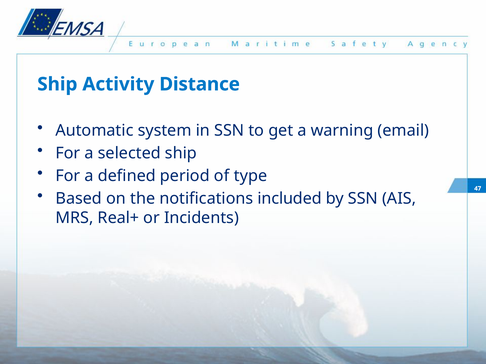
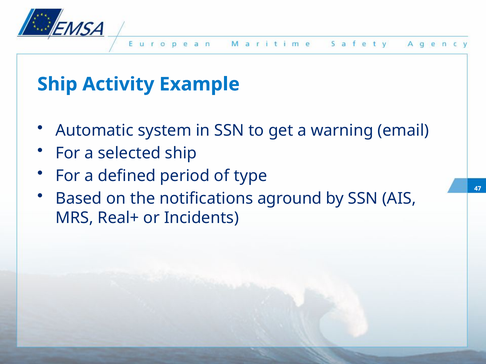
Distance: Distance -> Example
included: included -> aground
